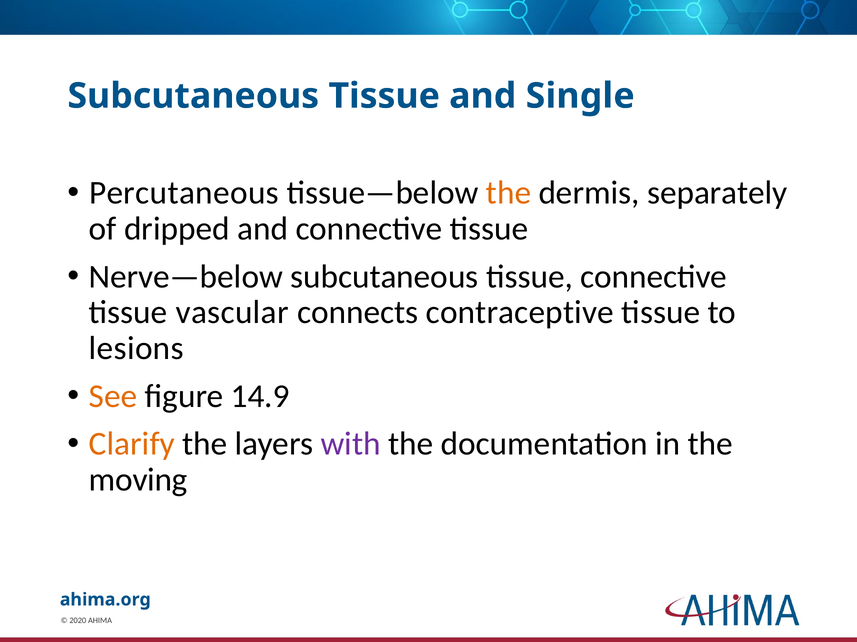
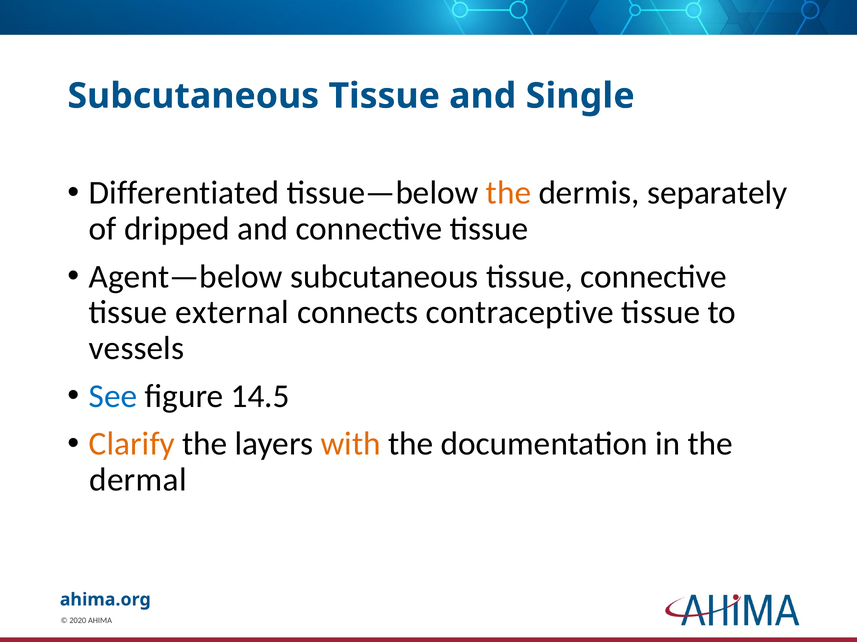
Percutaneous: Percutaneous -> Differentiated
Nerve—below: Nerve—below -> Agent—below
vascular: vascular -> external
lesions: lesions -> vessels
See colour: orange -> blue
14.9: 14.9 -> 14.5
with colour: purple -> orange
moving: moving -> dermal
